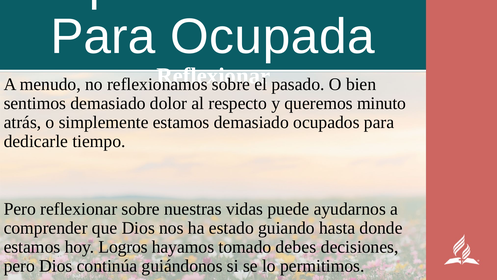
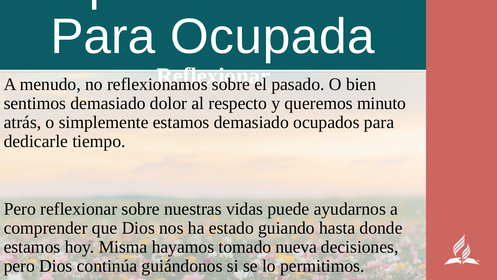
Logros: Logros -> Misma
debes: debes -> nueva
